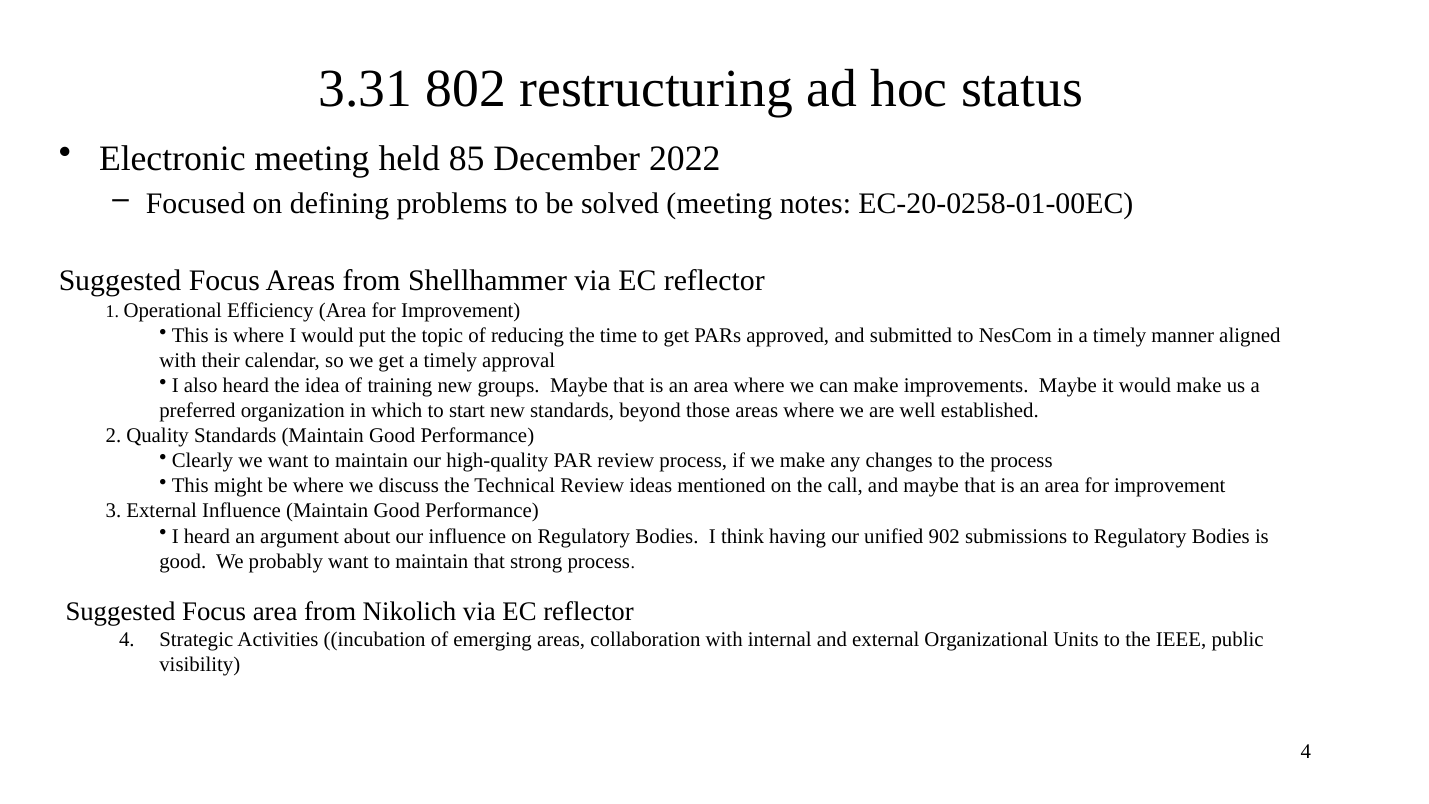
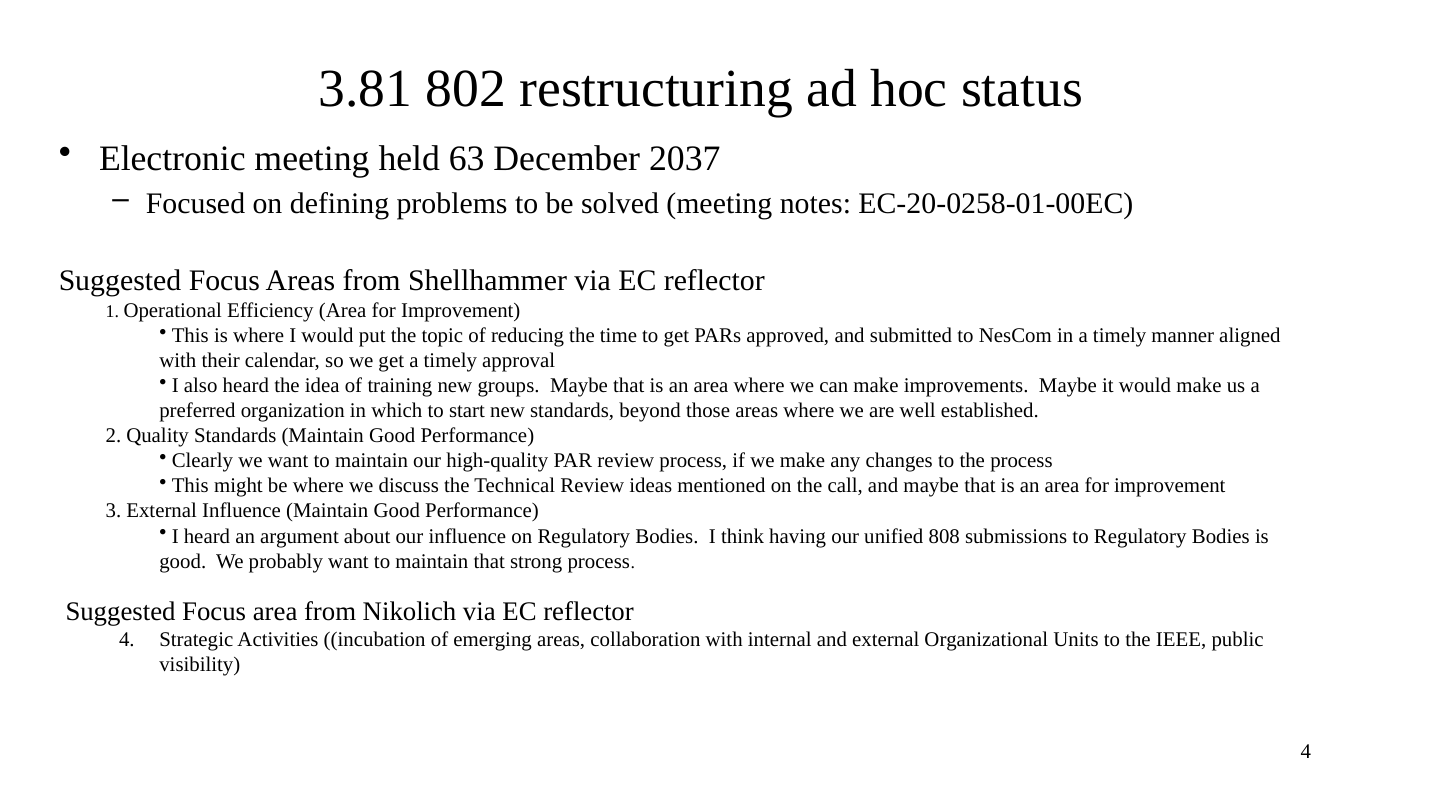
3.31: 3.31 -> 3.81
85: 85 -> 63
2022: 2022 -> 2037
902: 902 -> 808
